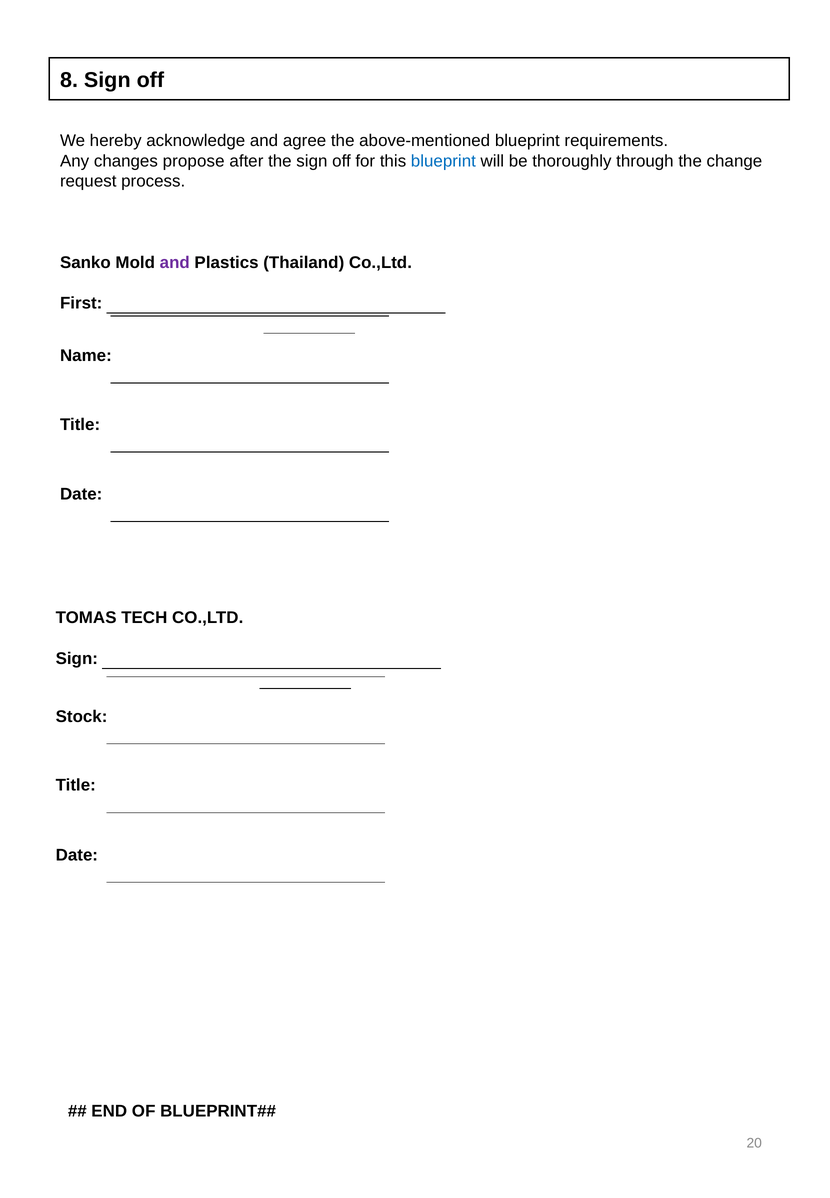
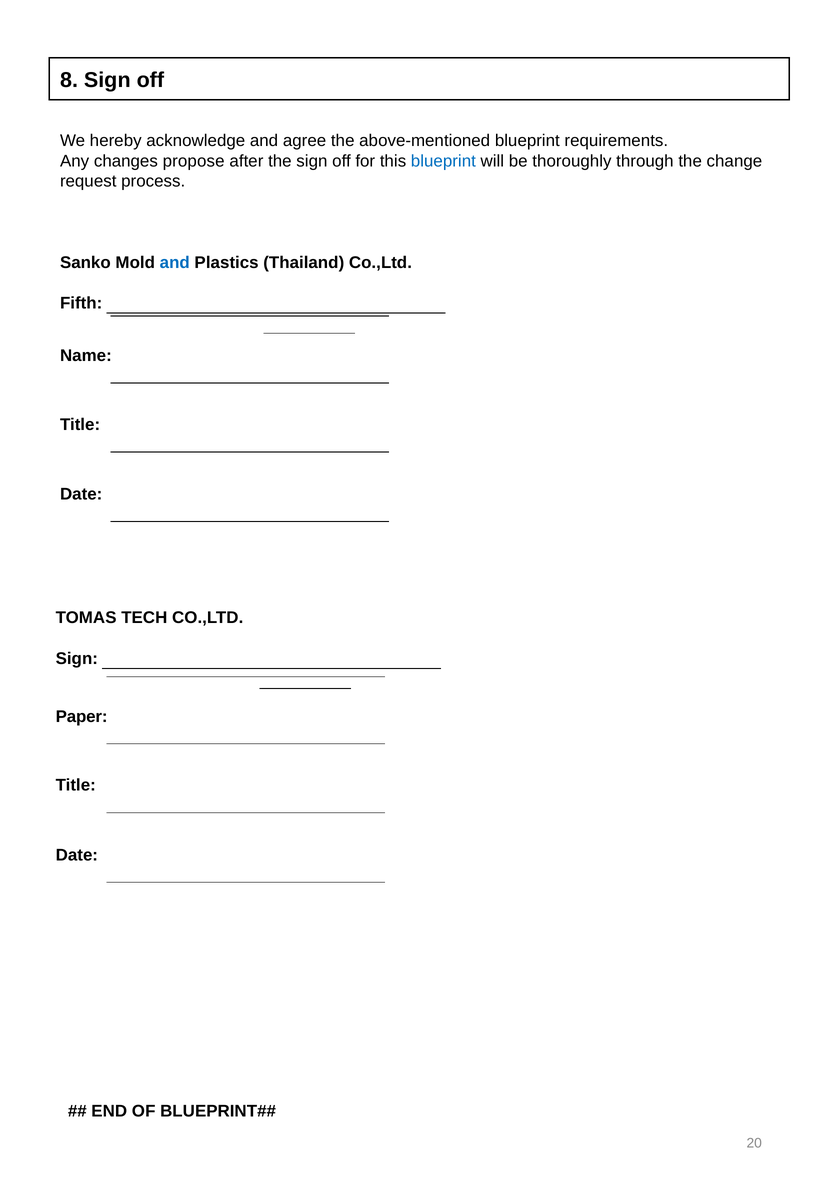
and at (175, 263) colour: purple -> blue
First: First -> Fifth
Stock: Stock -> Paper
